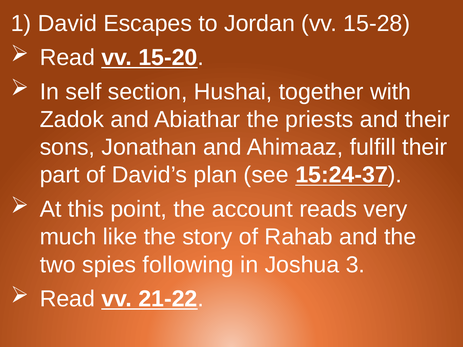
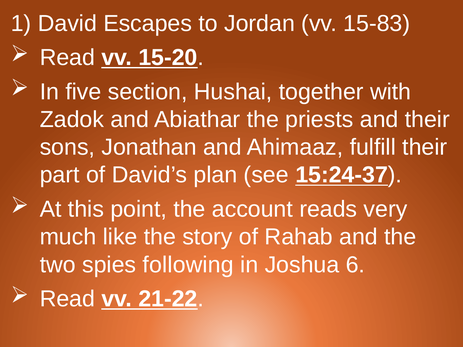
15-28: 15-28 -> 15-83
self: self -> five
3: 3 -> 6
